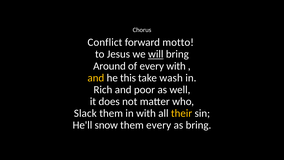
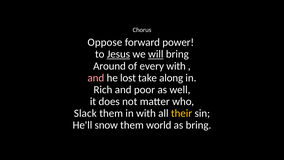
Conflict: Conflict -> Oppose
motto: motto -> power
Jesus underline: none -> present
and at (96, 78) colour: yellow -> pink
this: this -> lost
wash: wash -> along
them every: every -> world
